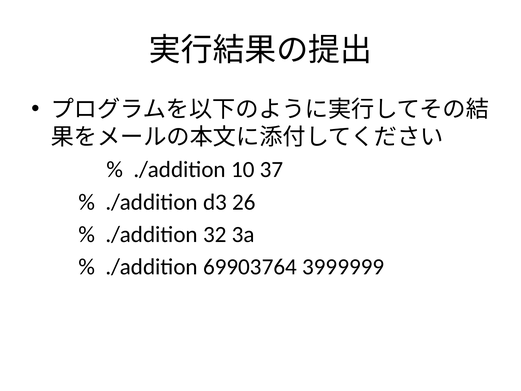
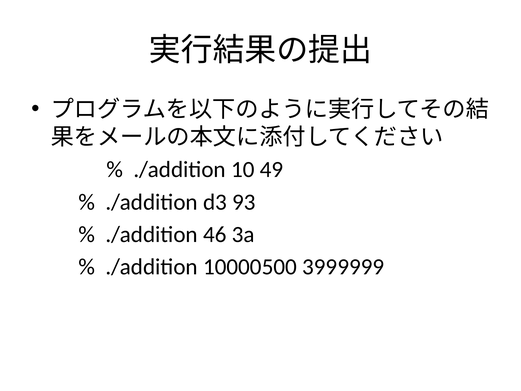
37: 37 -> 49
26: 26 -> 93
32: 32 -> 46
69903764: 69903764 -> 10000500
